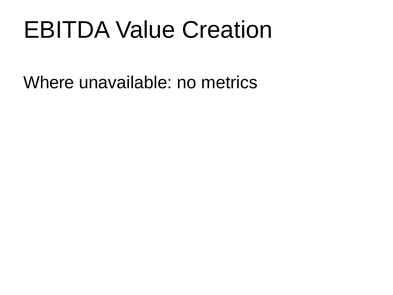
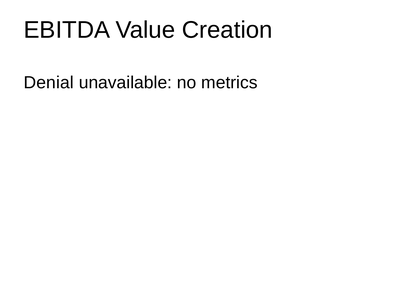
Where: Where -> Denial
